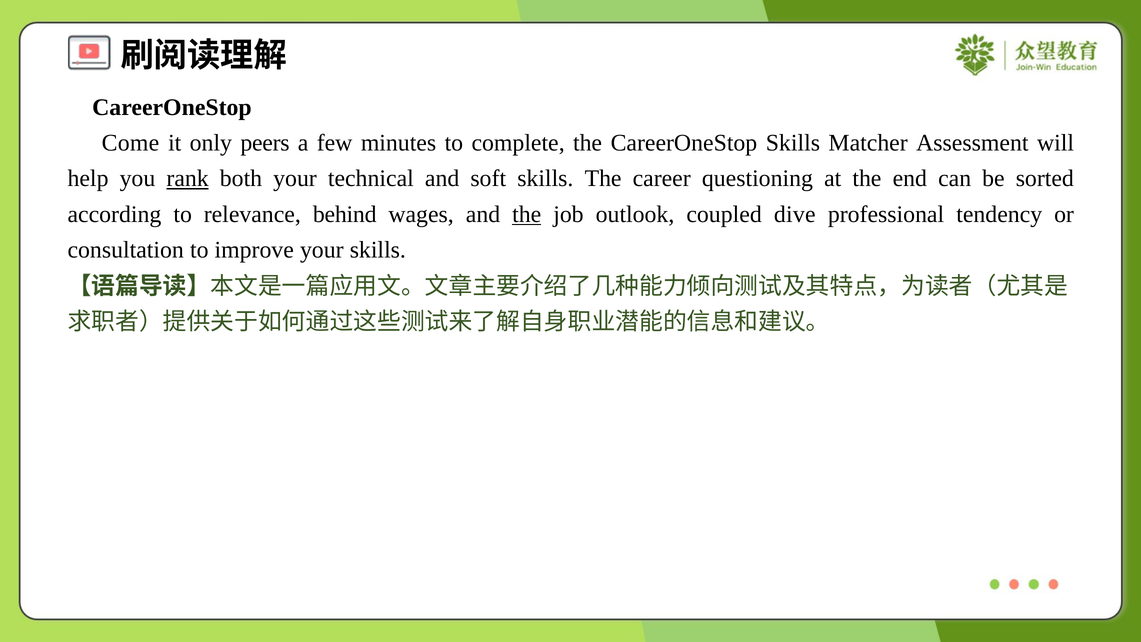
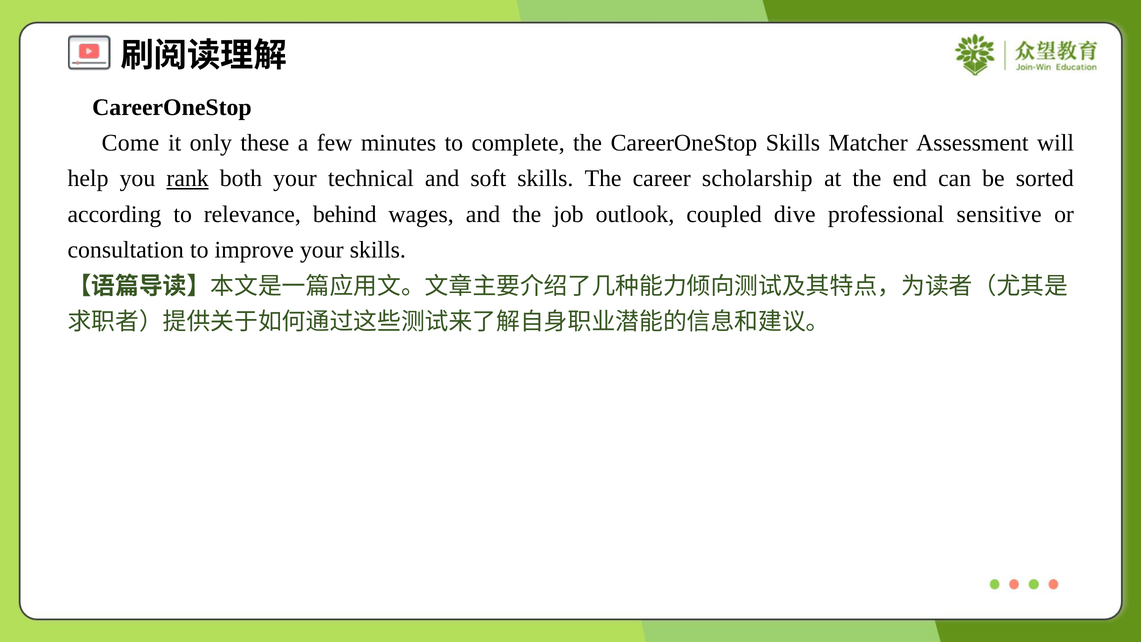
peers: peers -> these
questioning: questioning -> scholarship
the at (527, 214) underline: present -> none
tendency: tendency -> sensitive
